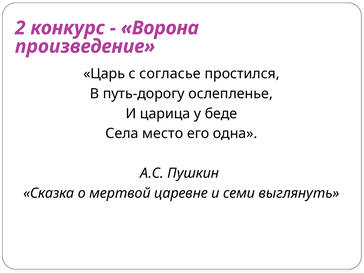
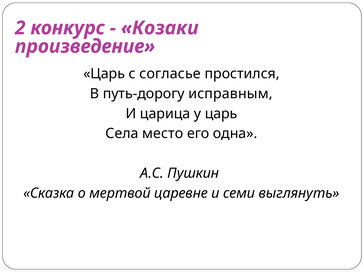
Ворона: Ворона -> Козаки
ослепленье: ослепленье -> исправным
у беде: беде -> царь
